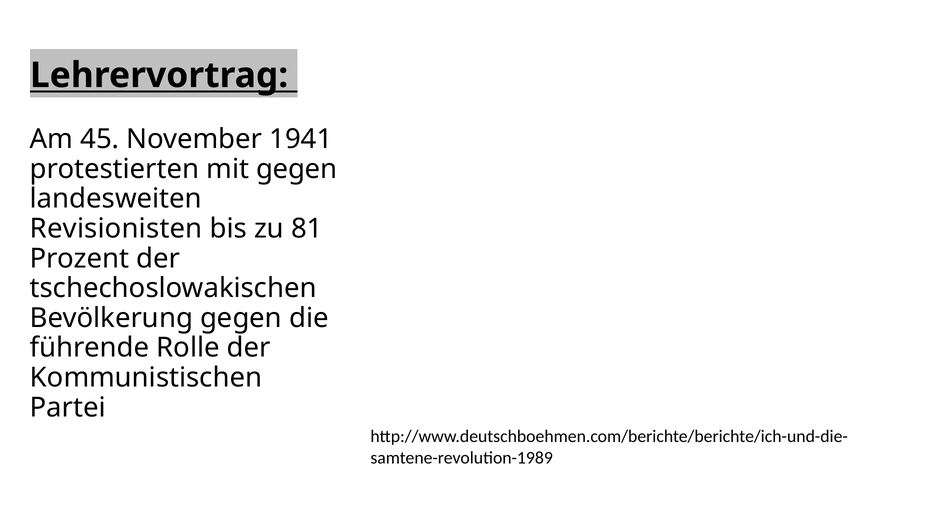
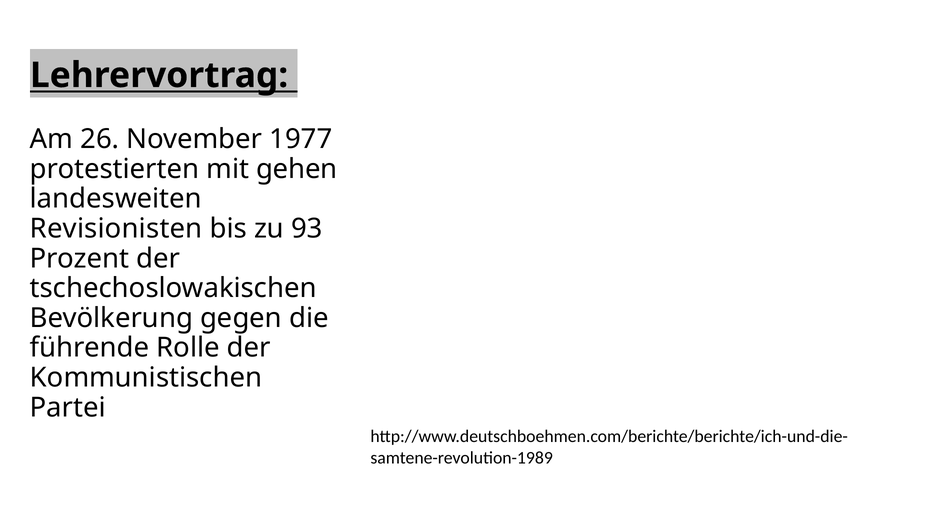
45: 45 -> 26
1941: 1941 -> 1977
mit gegen: gegen -> gehen
81: 81 -> 93
